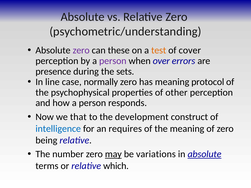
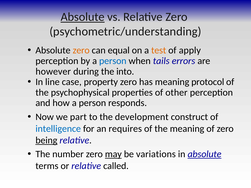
Absolute at (83, 17) underline: none -> present
zero at (81, 50) colour: purple -> orange
these: these -> equal
cover: cover -> apply
person at (113, 61) colour: purple -> blue
over: over -> tails
presence: presence -> however
sets: sets -> into
normally: normally -> property
that: that -> part
being underline: none -> present
which: which -> called
